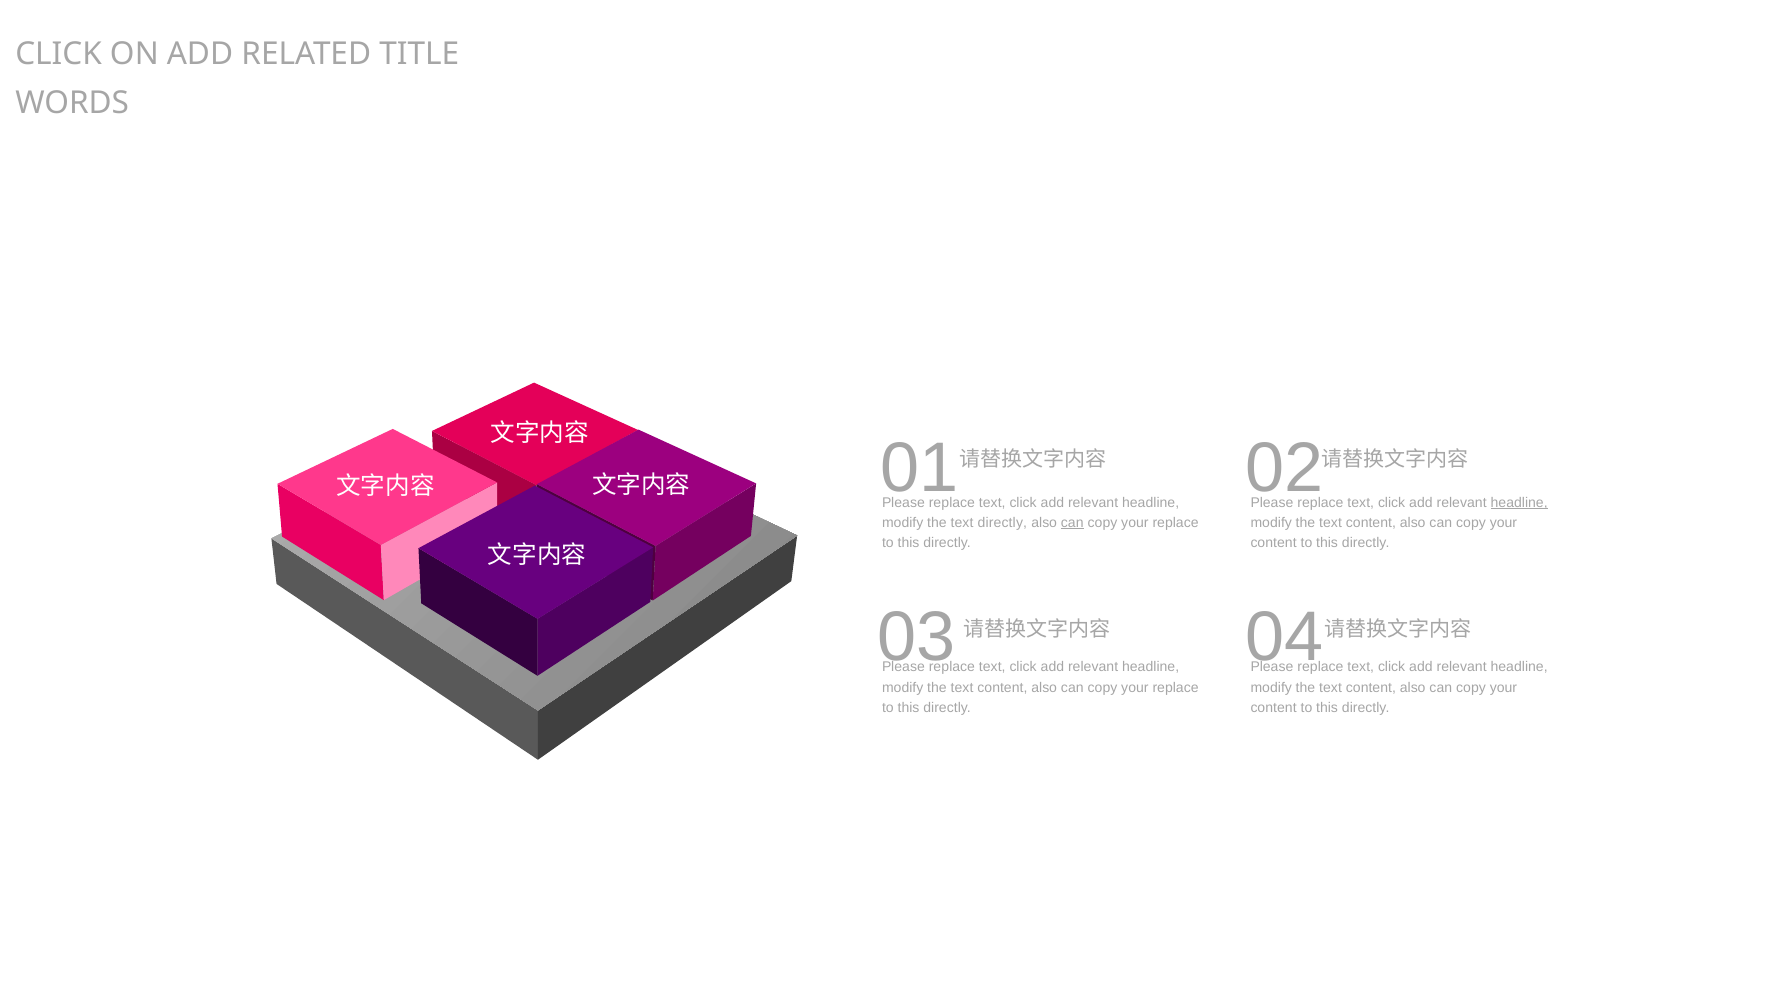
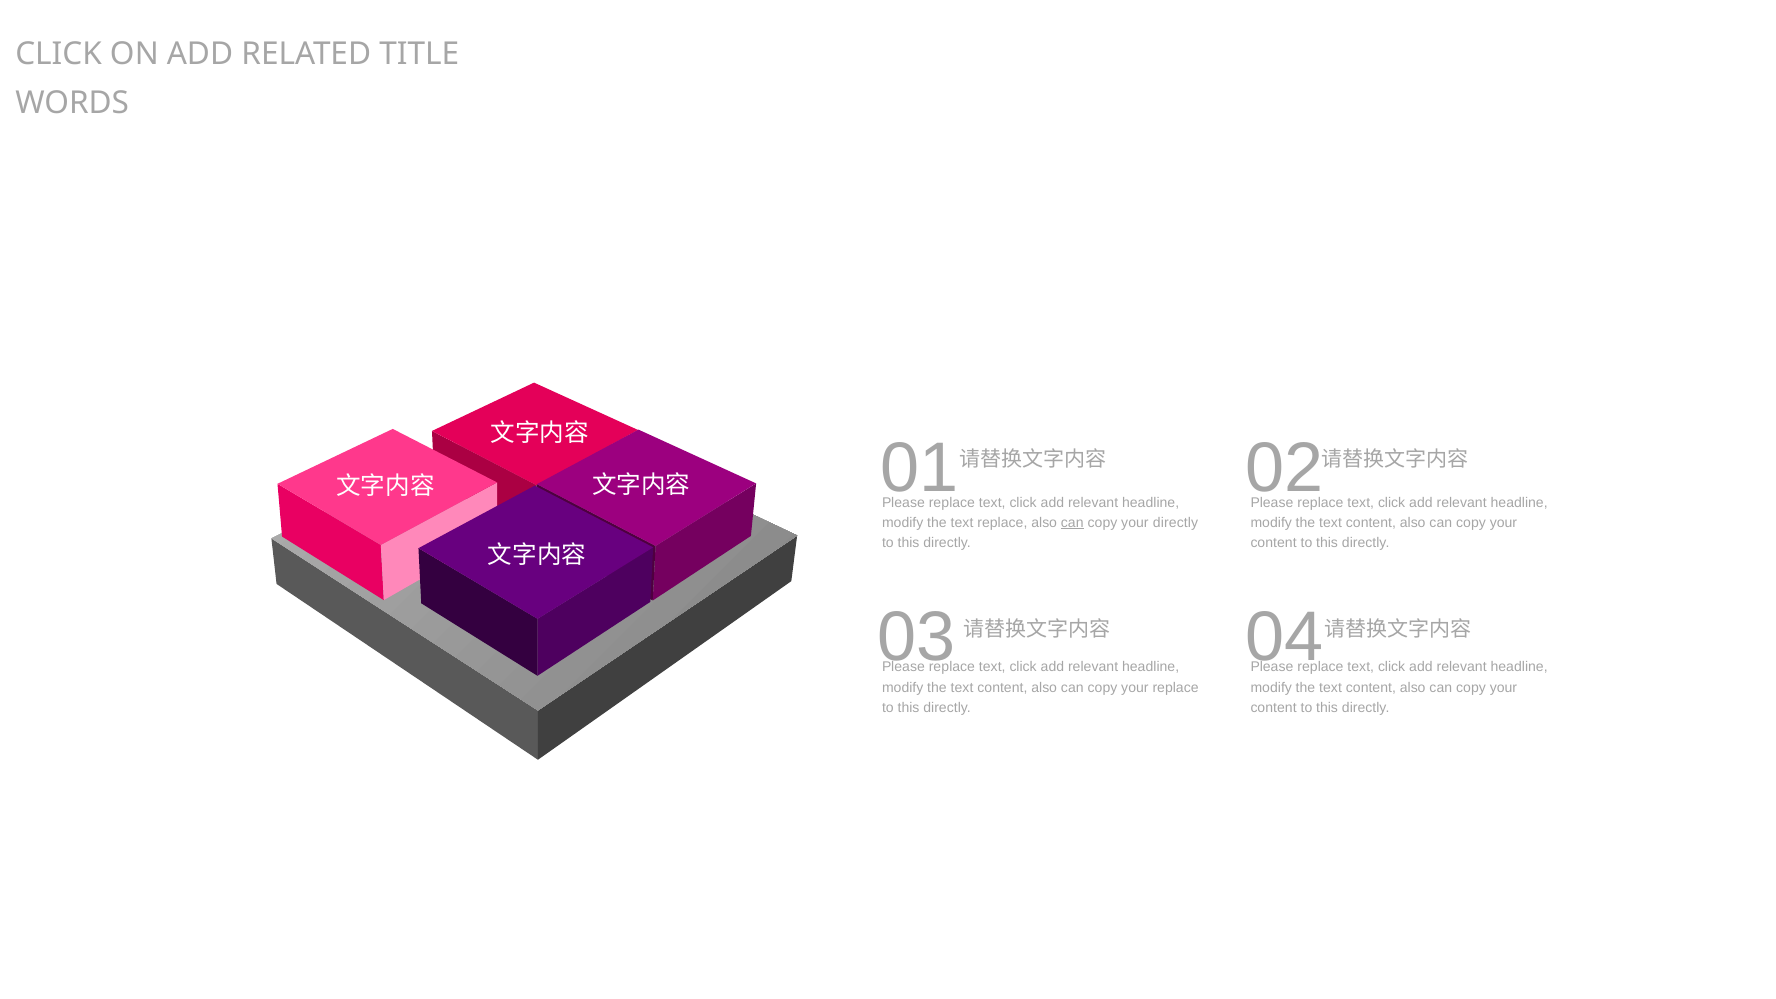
headline at (1519, 502) underline: present -> none
text directly: directly -> replace
replace at (1176, 523): replace -> directly
